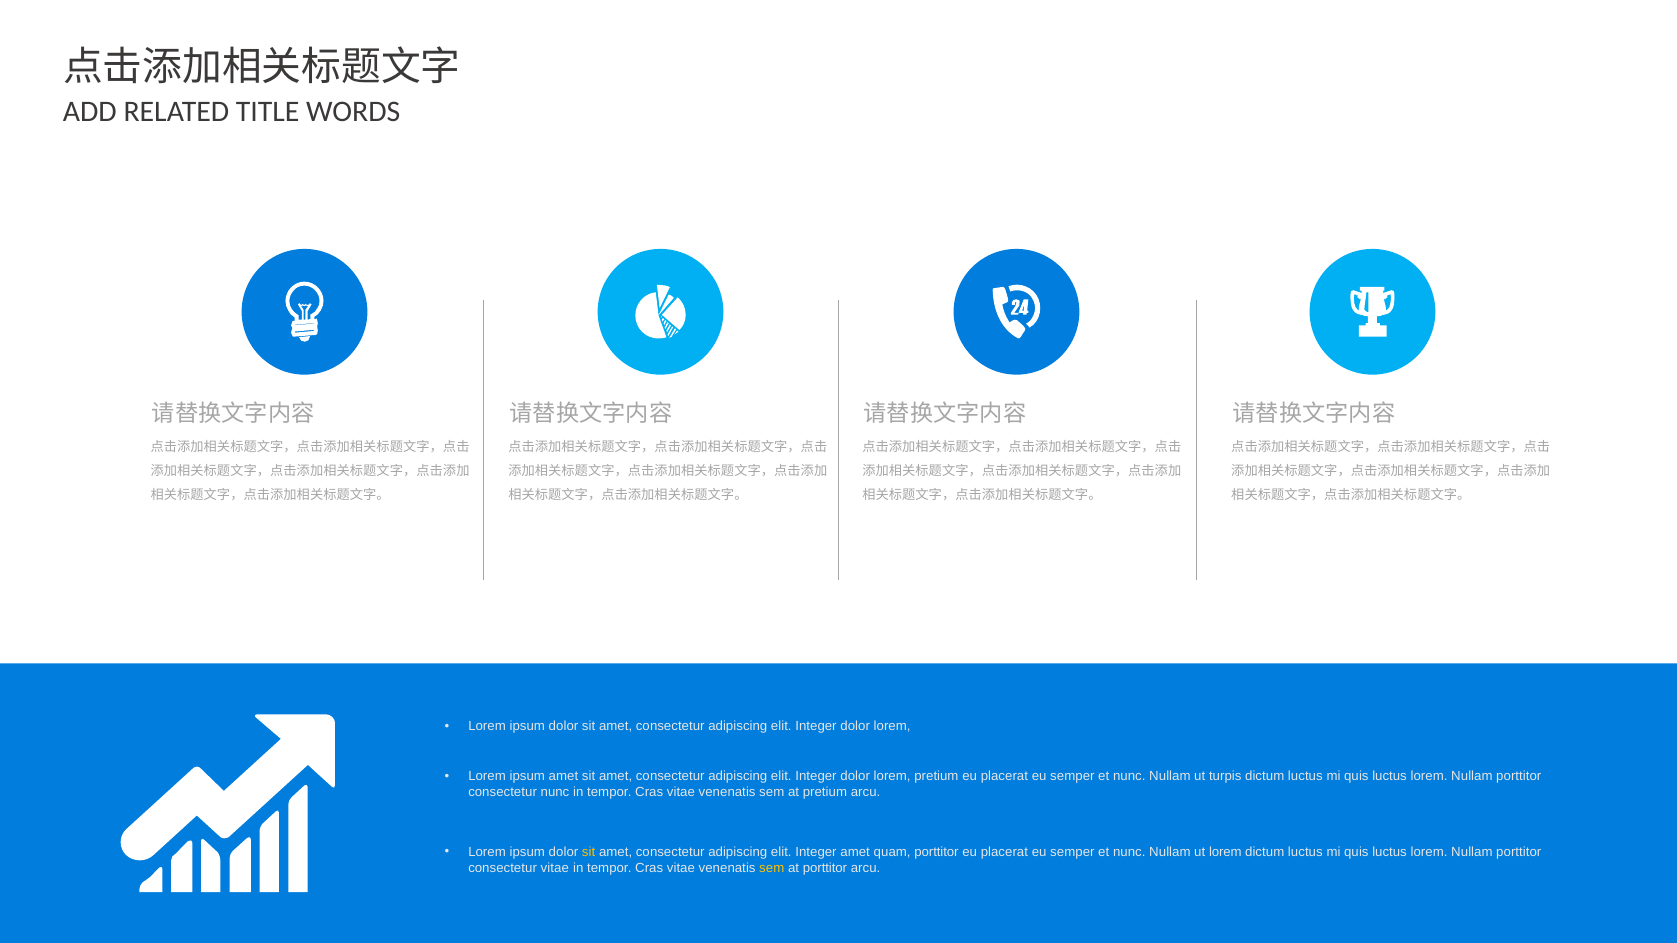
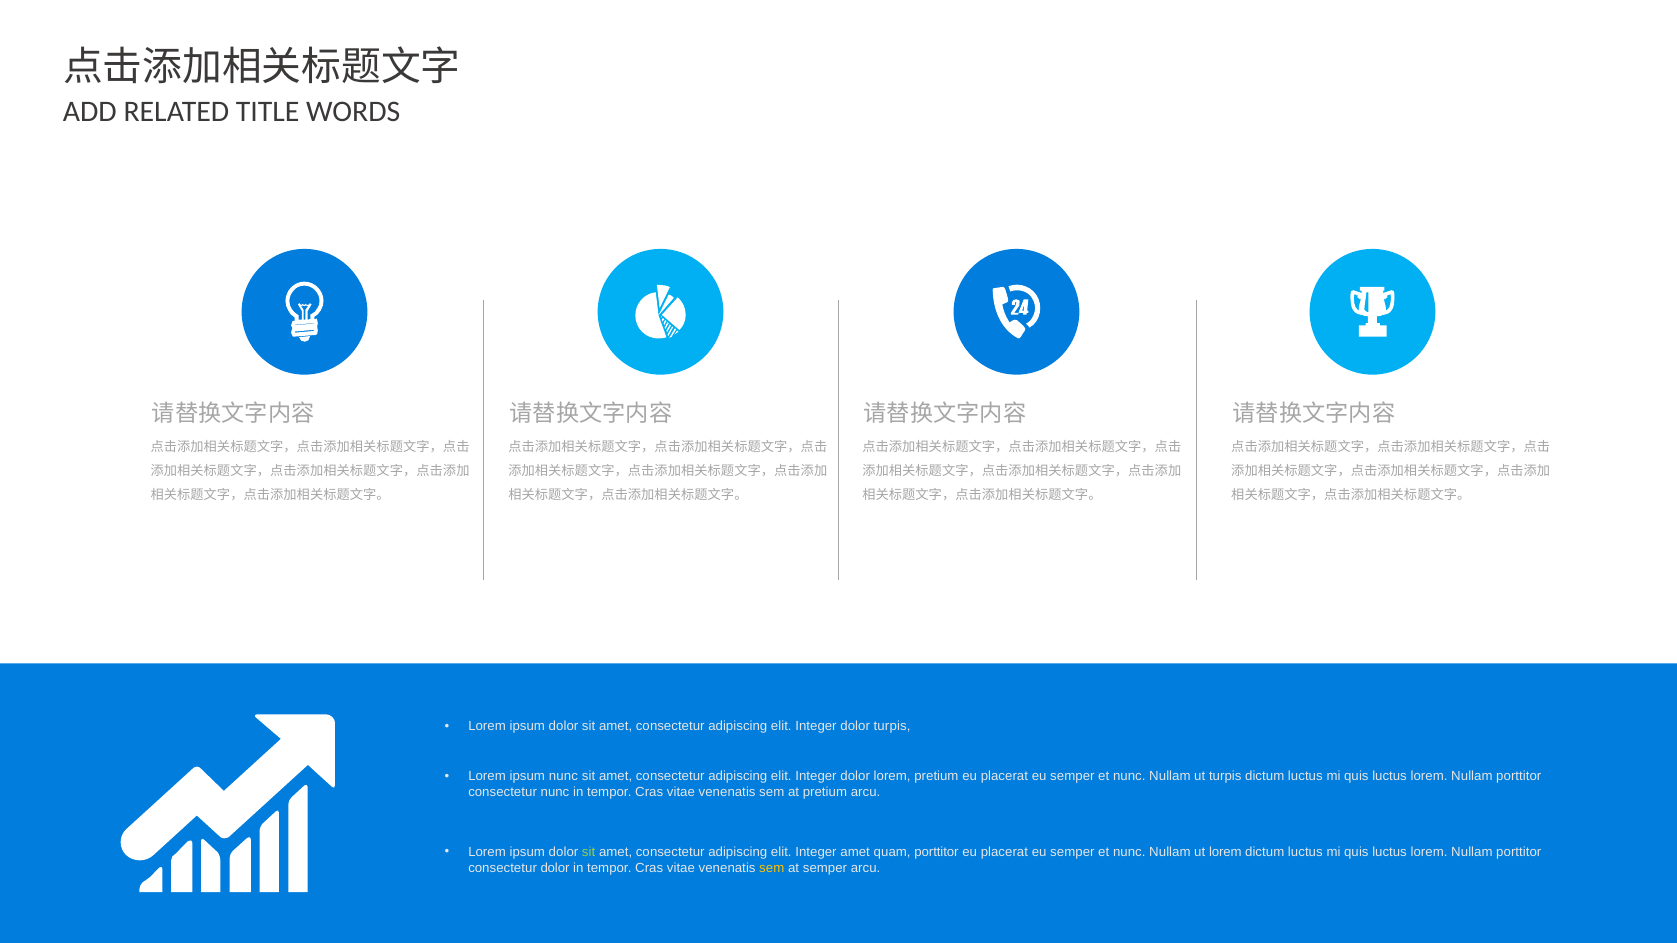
lorem at (892, 727): lorem -> turpis
ipsum amet: amet -> nunc
sit at (589, 852) colour: yellow -> light green
consectetur vitae: vitae -> dolor
at porttitor: porttitor -> semper
